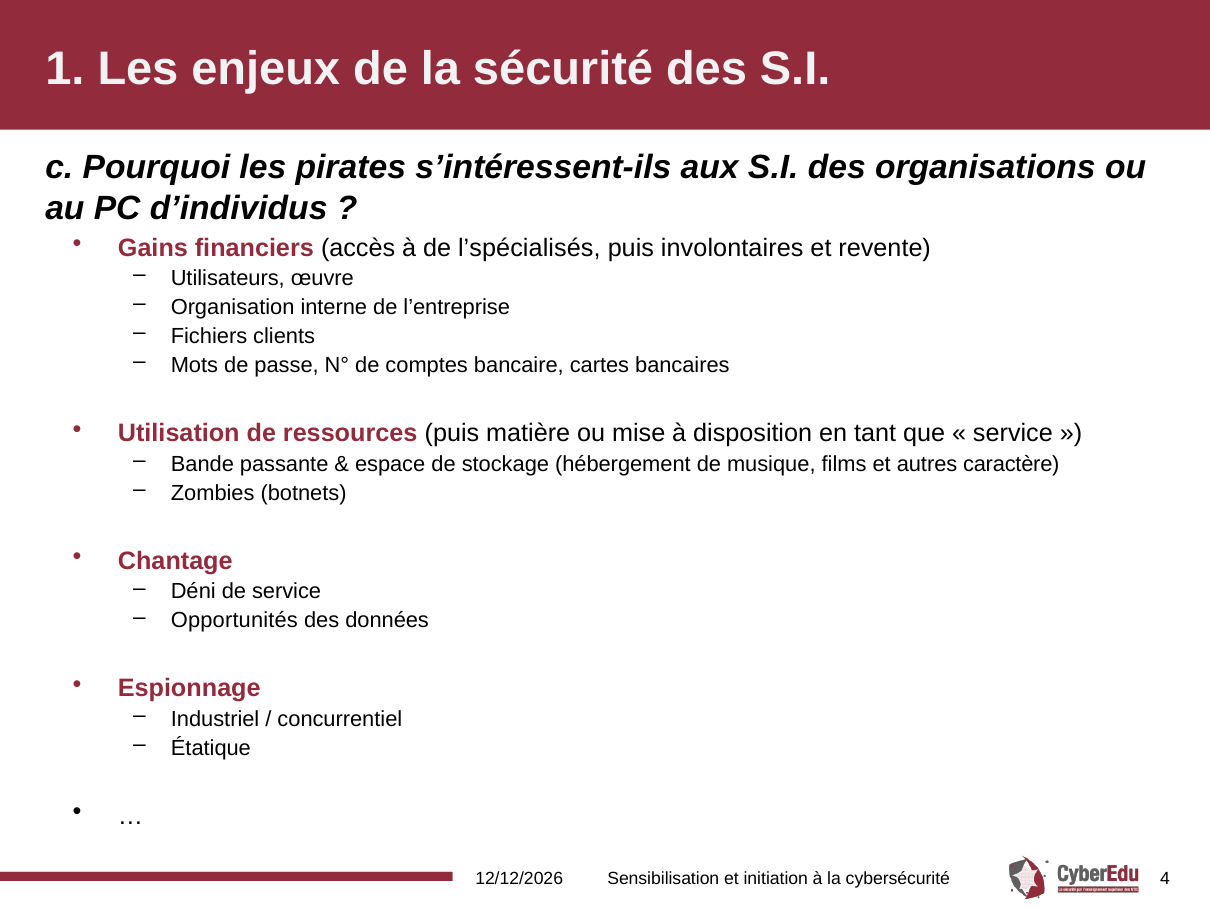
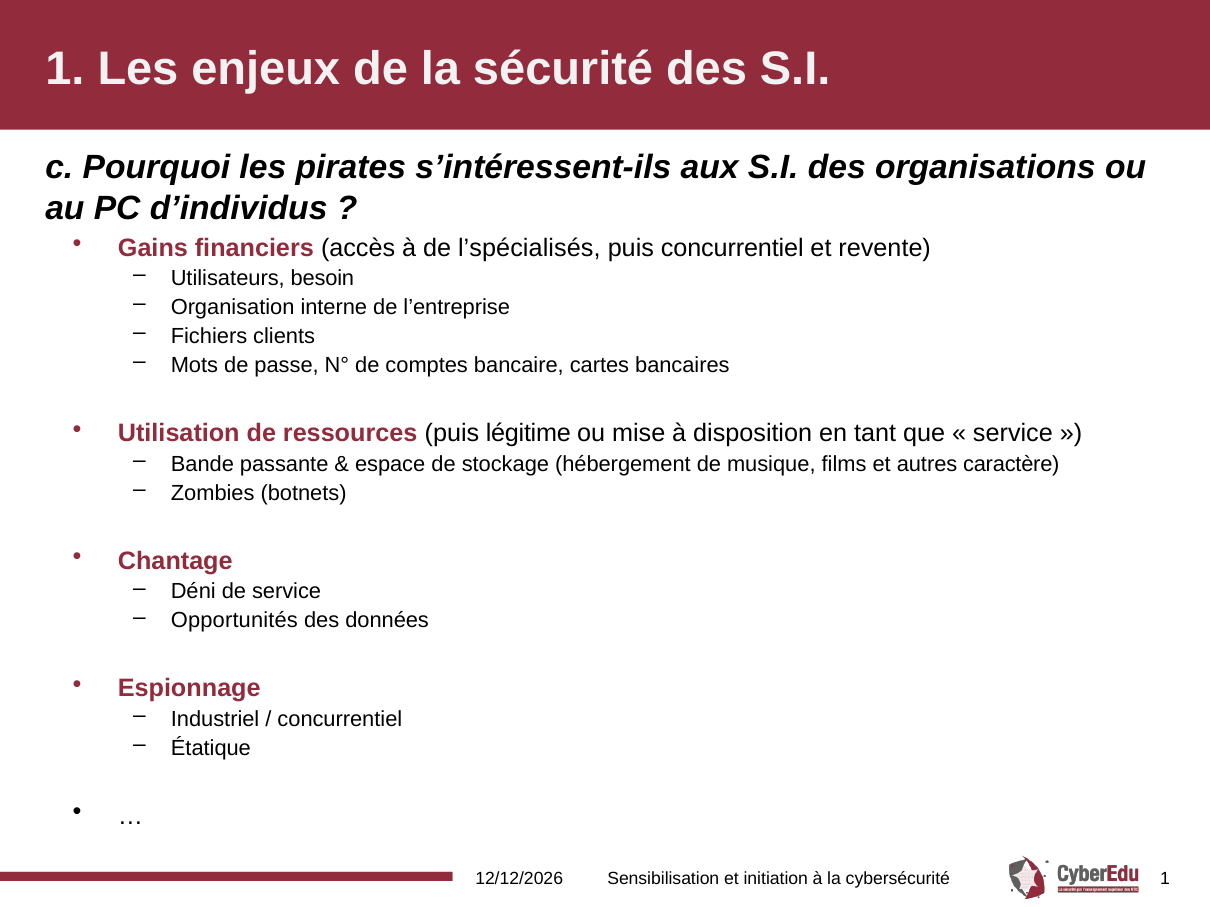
puis involontaires: involontaires -> concurrentiel
œuvre: œuvre -> besoin
matière: matière -> légitime
cybersécurité 4: 4 -> 1
